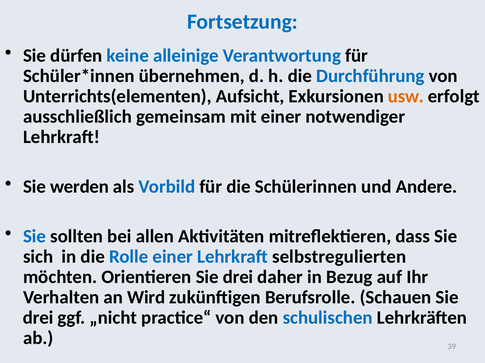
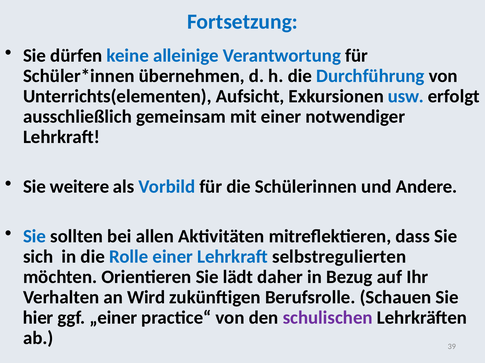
usw colour: orange -> blue
werden: werden -> weitere
Orientieren Sie drei: drei -> lädt
drei at (38, 318): drei -> hier
„nicht: „nicht -> „einer
schulischen colour: blue -> purple
